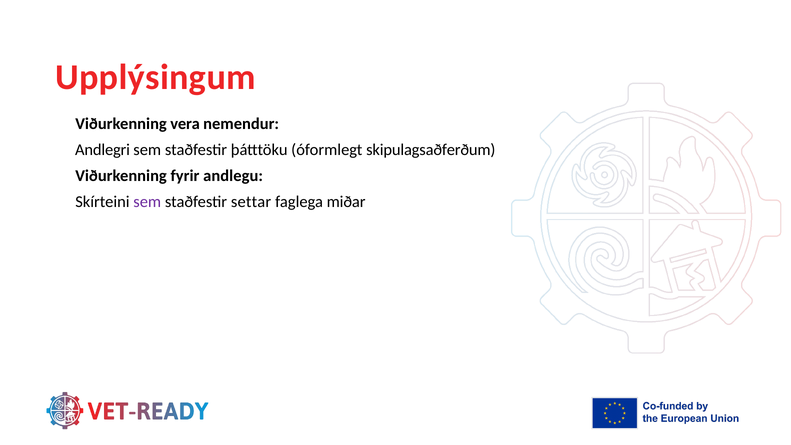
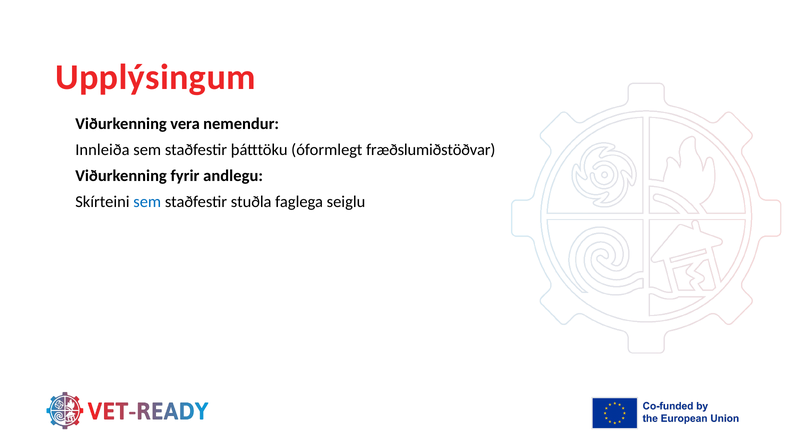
Andlegri: Andlegri -> Innleiða
skipulagsaðferðum: skipulagsaðferðum -> fræðslumiðstöðvar
sem at (147, 202) colour: purple -> blue
settar: settar -> stuðla
miðar: miðar -> seiglu
